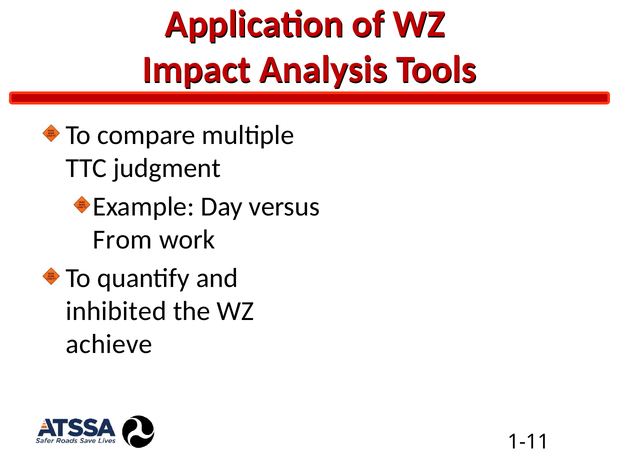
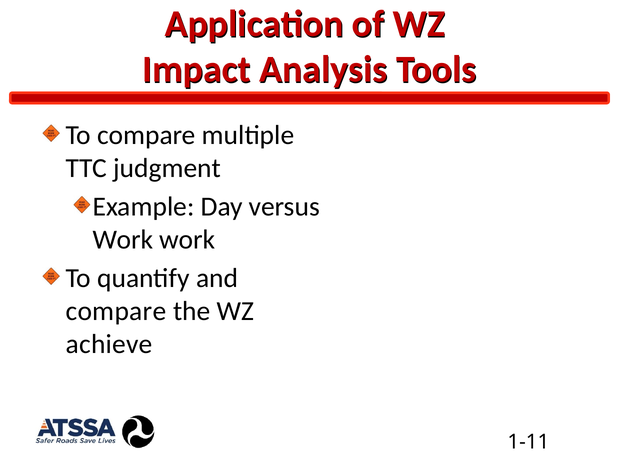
From at (123, 240): From -> Work
inhibited at (116, 311): inhibited -> compare
